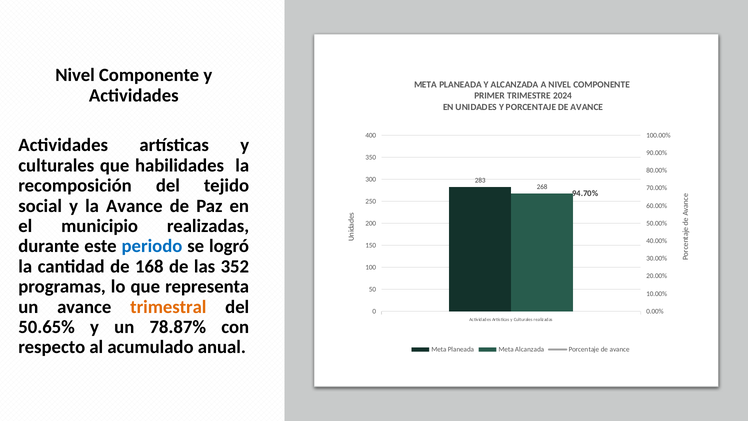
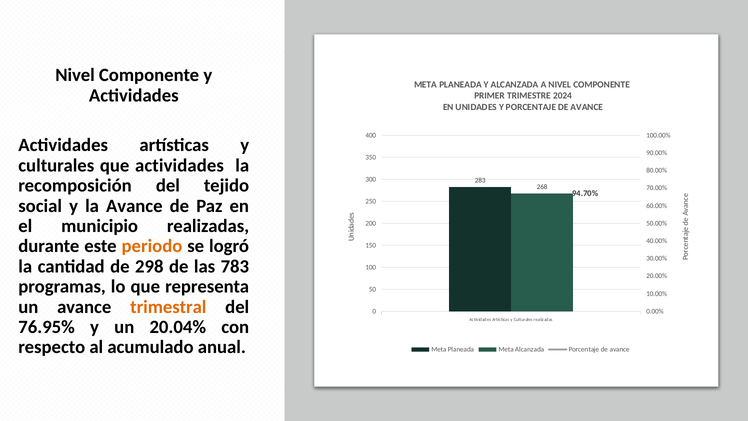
que habilidades: habilidades -> actividades
periodo colour: blue -> orange
168: 168 -> 298
352: 352 -> 783
50.65%: 50.65% -> 76.95%
78.87%: 78.87% -> 20.04%
